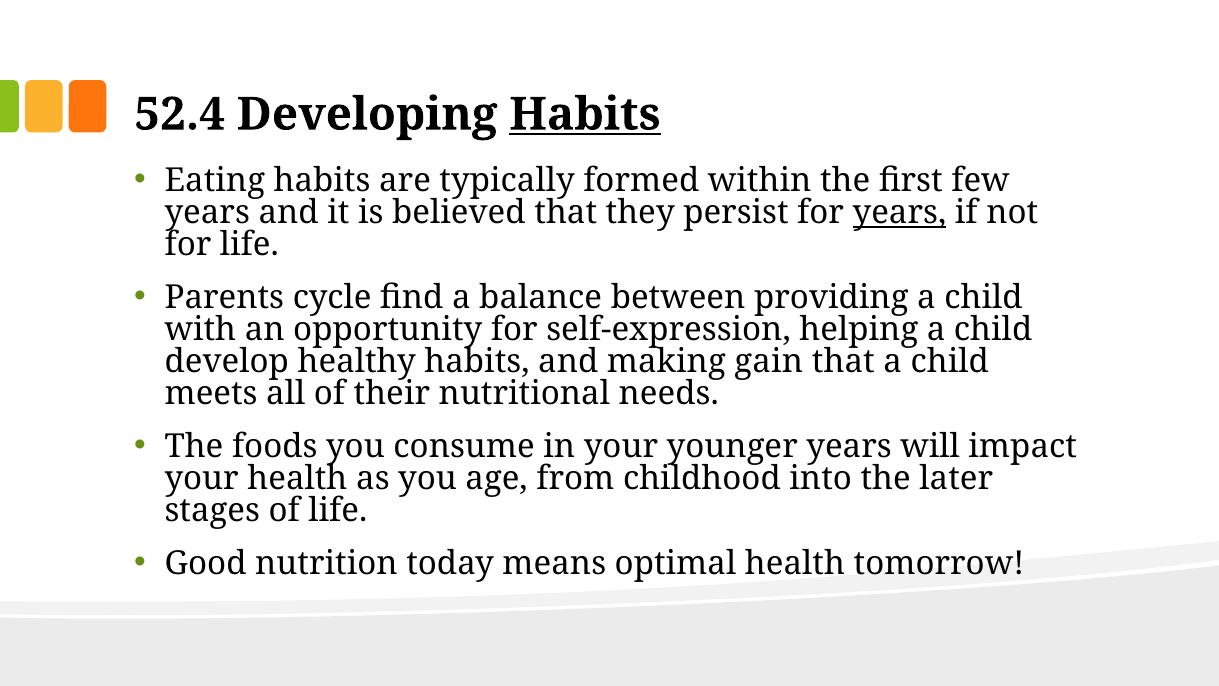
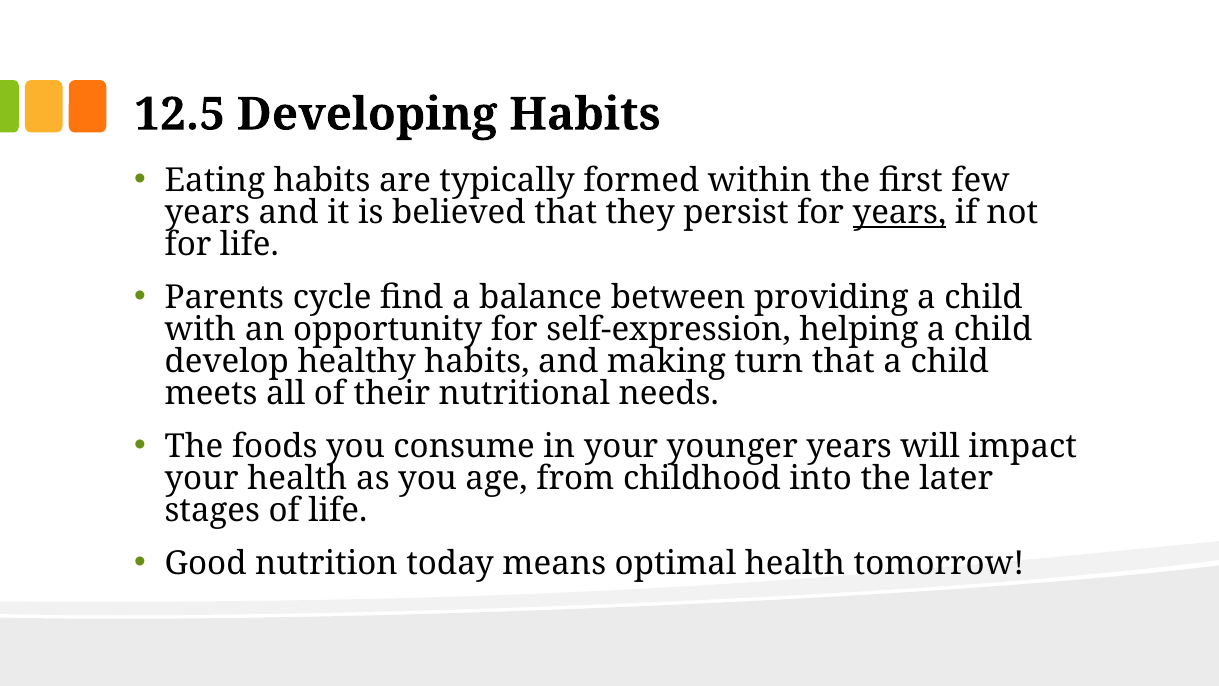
52.4: 52.4 -> 12.5
Habits at (585, 114) underline: present -> none
gain: gain -> turn
